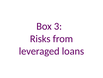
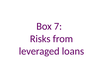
3: 3 -> 7
